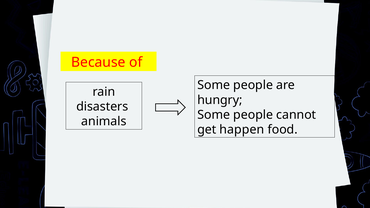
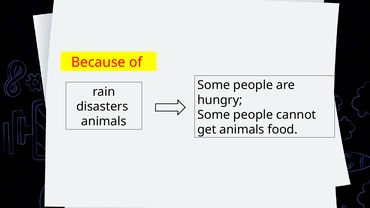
get happen: happen -> animals
